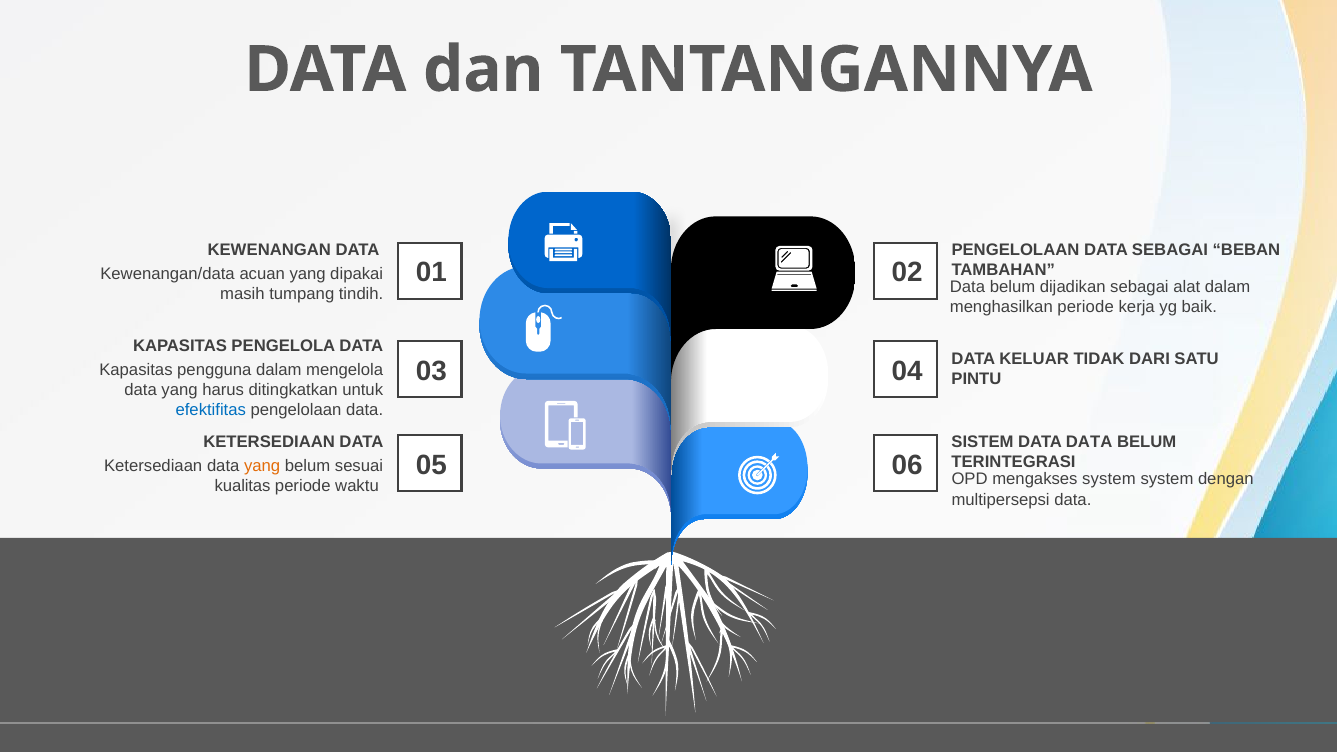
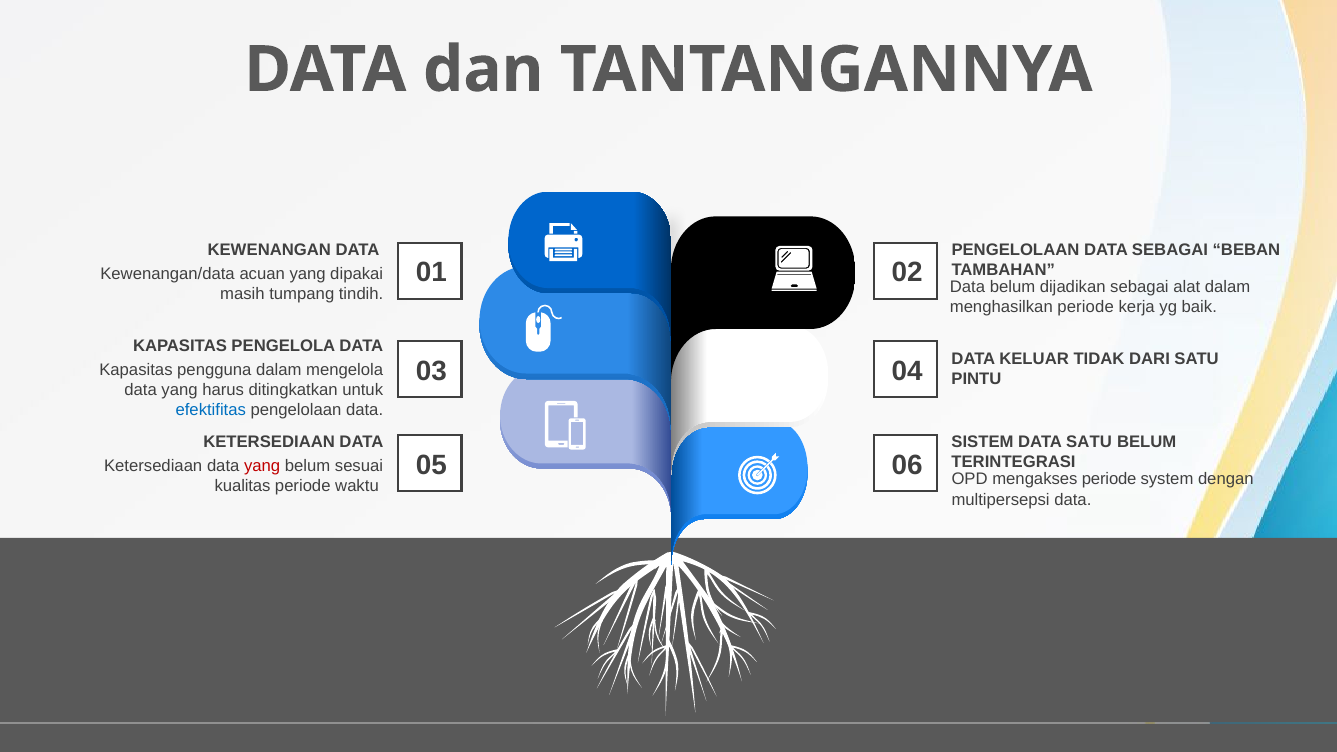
DATA DATA: DATA -> SATU
yang at (262, 466) colour: orange -> red
mengakses system: system -> periode
